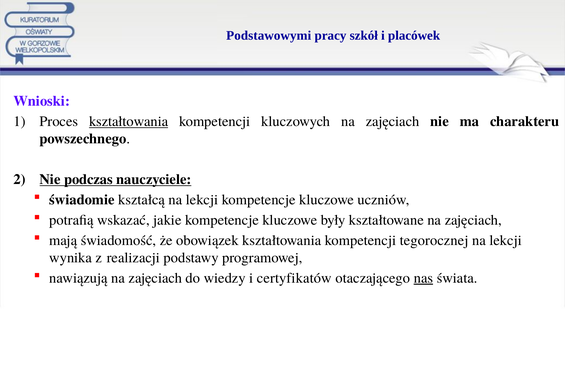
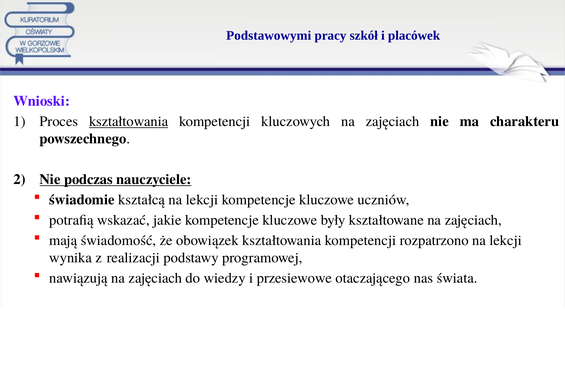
tegorocznej: tegorocznej -> rozpatrzono
certyfikatów: certyfikatów -> przesiewowe
nas underline: present -> none
